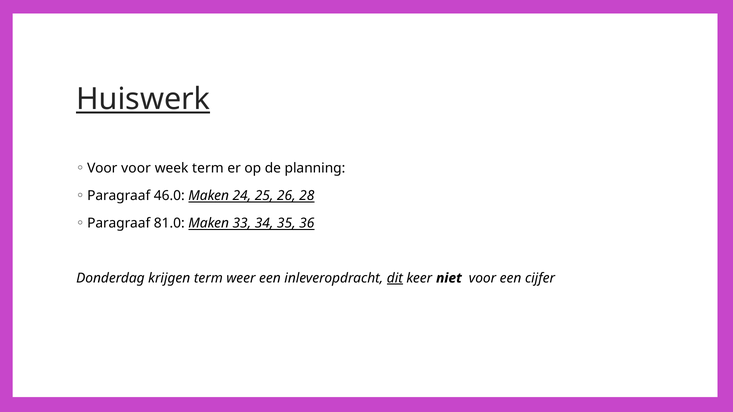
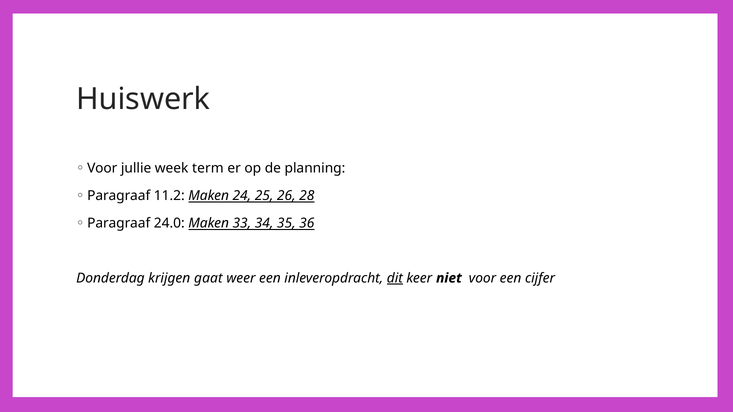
Huiswerk underline: present -> none
Voor voor: voor -> jullie
46.0: 46.0 -> 11.2
81.0: 81.0 -> 24.0
krijgen term: term -> gaat
